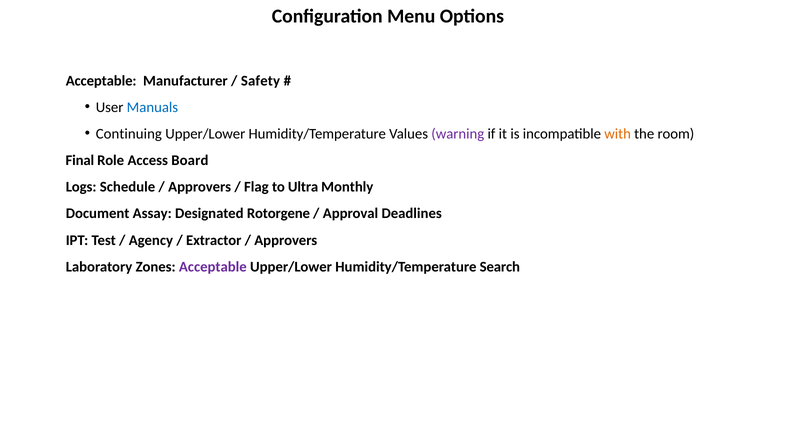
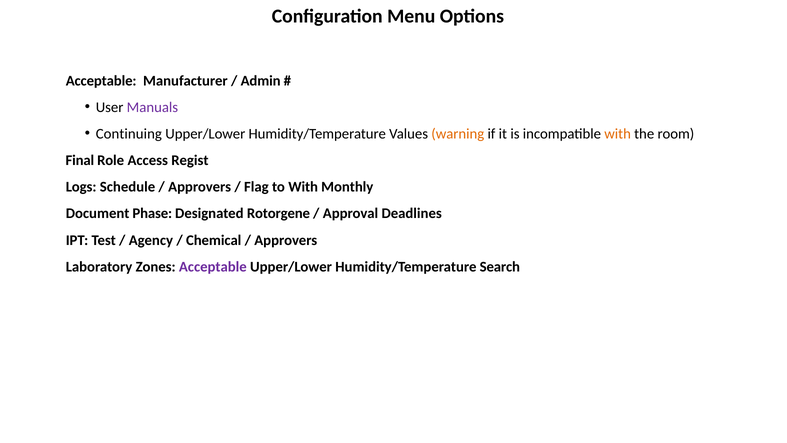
Safety: Safety -> Admin
Manuals colour: blue -> purple
warning colour: purple -> orange
Board: Board -> Regist
to Ultra: Ultra -> With
Assay: Assay -> Phase
Extractor: Extractor -> Chemical
